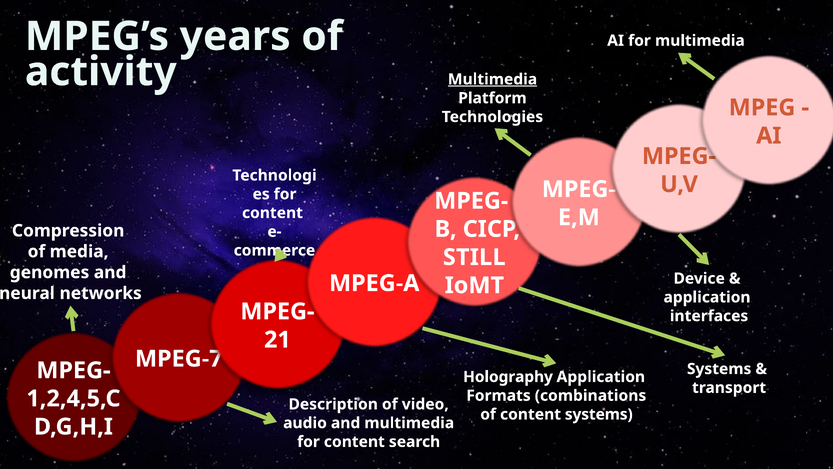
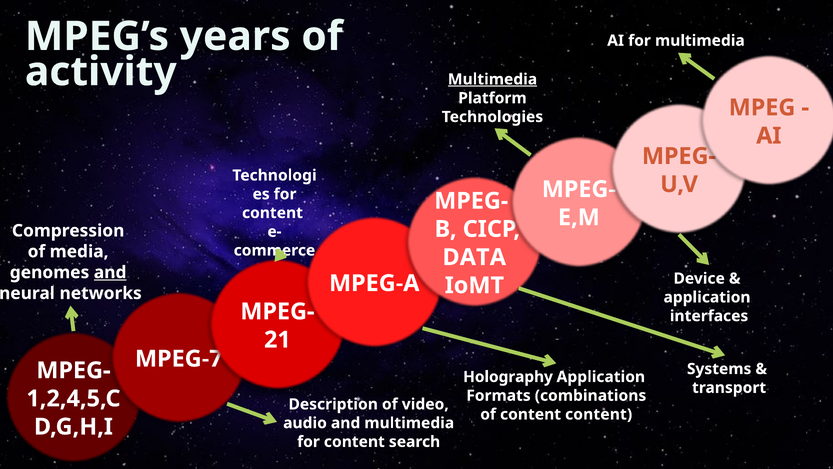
STILL: STILL -> DATA
and at (110, 272) underline: none -> present
content systems: systems -> content
